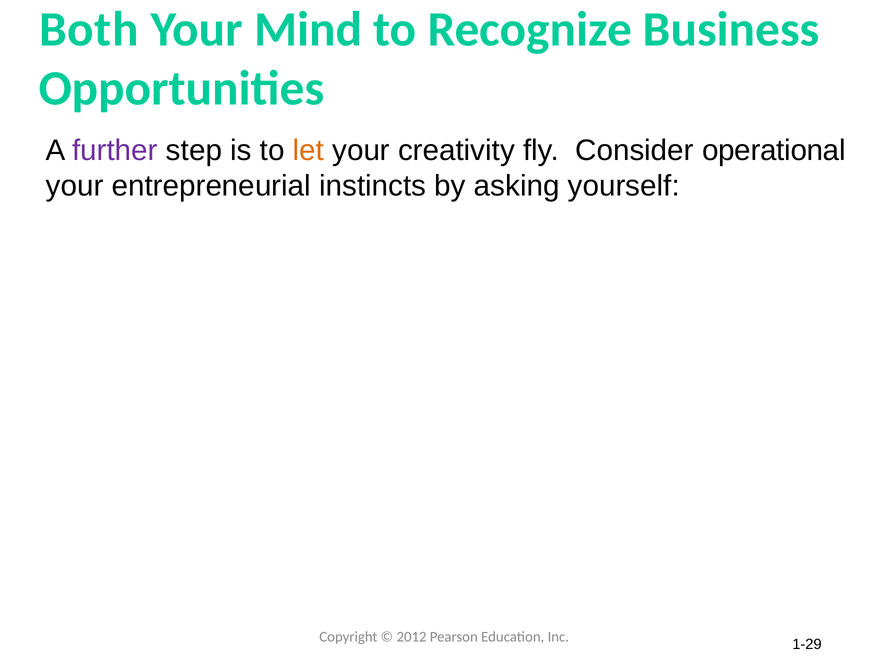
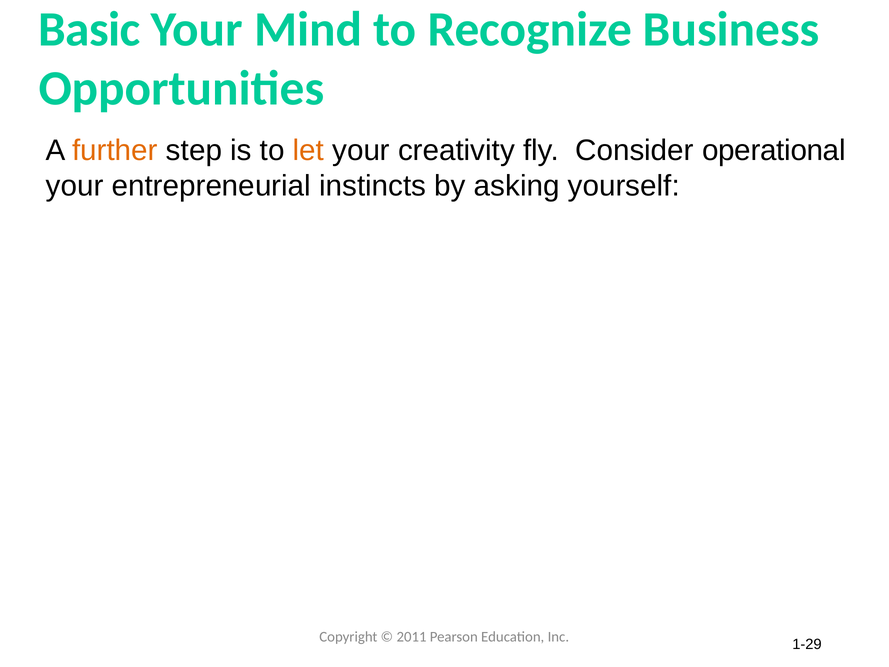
Both: Both -> Basic
further colour: purple -> orange
2012: 2012 -> 2011
